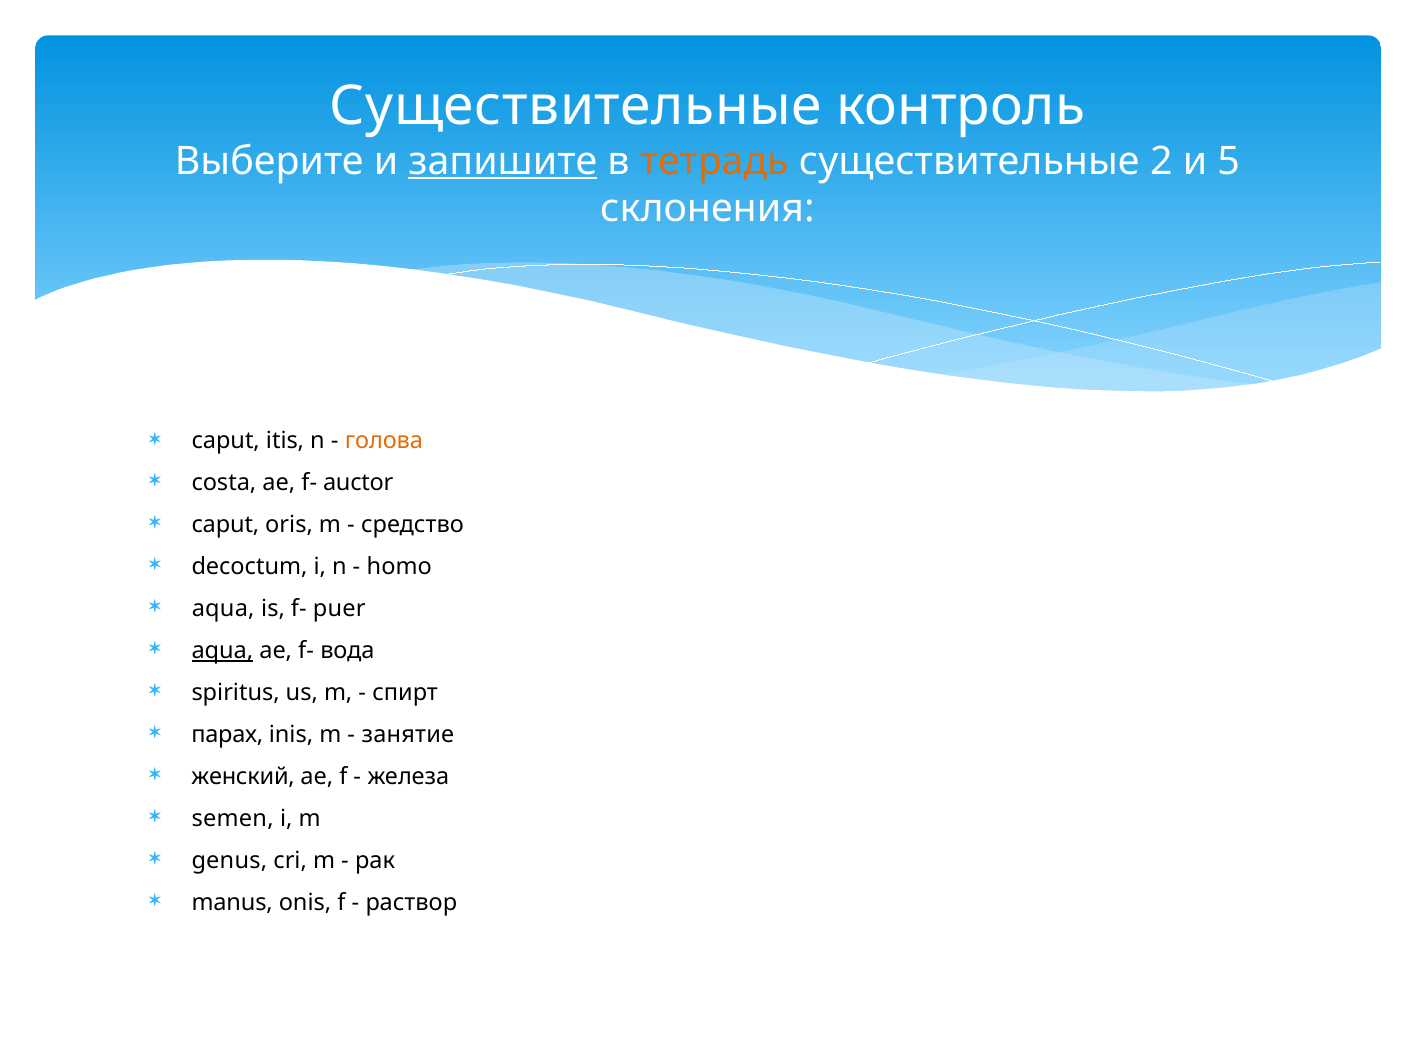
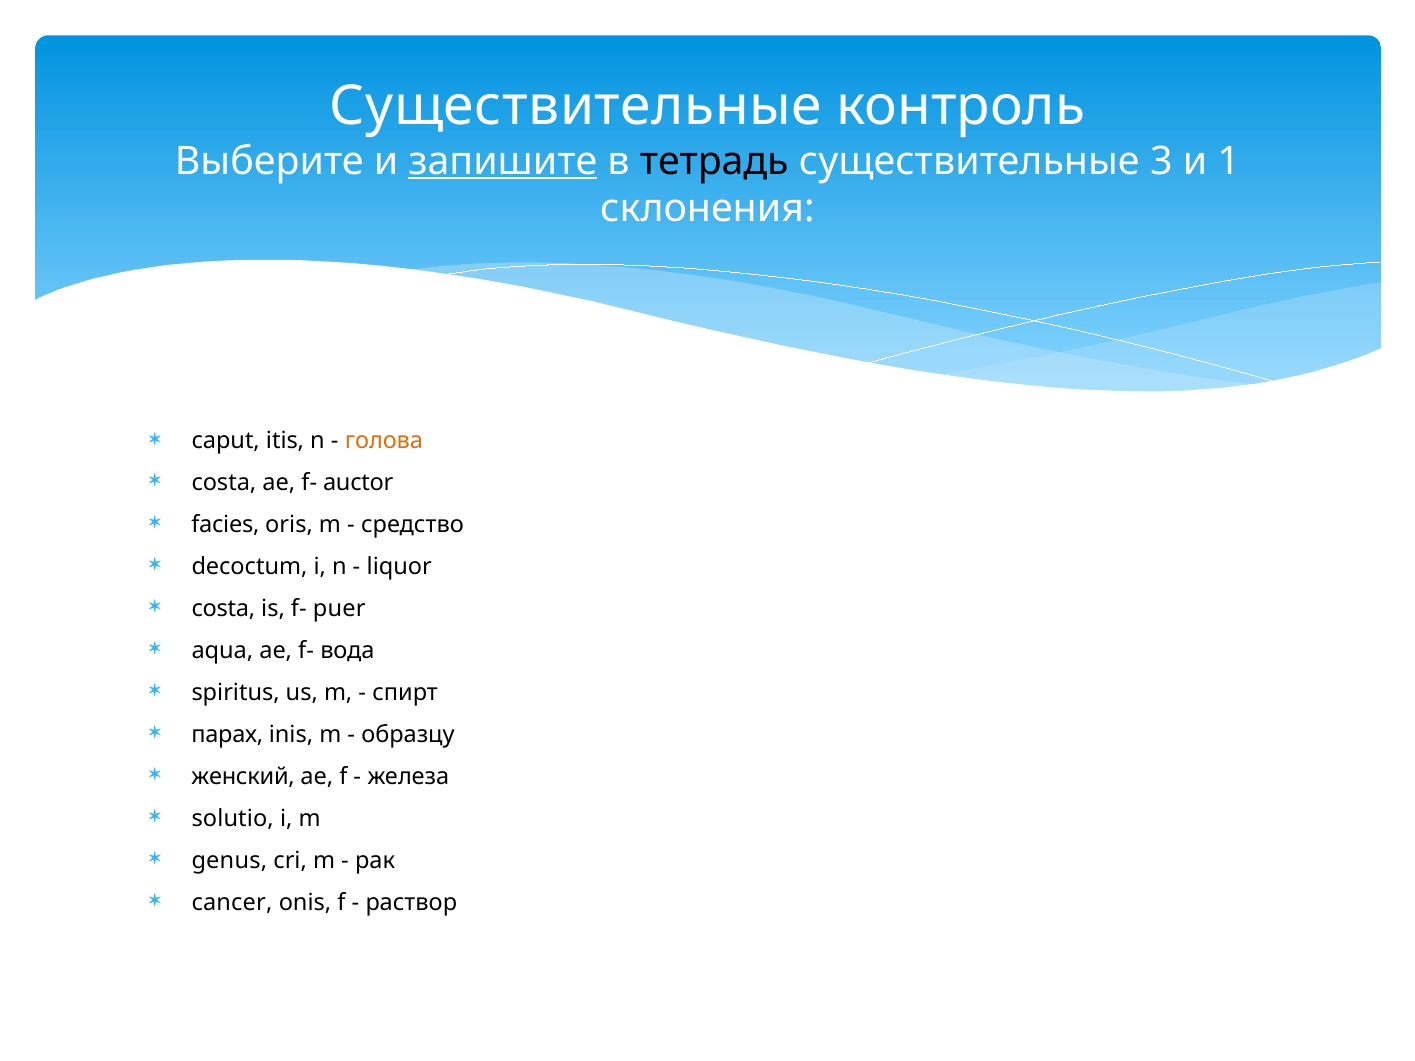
тетрадь colour: orange -> black
2: 2 -> 3
5: 5 -> 1
caput at (225, 525): caput -> facies
homo: homo -> liquor
aqua at (223, 609): aqua -> costa
aqua at (222, 651) underline: present -> none
занятие: занятие -> образцу
semen: semen -> solutio
manus: manus -> cancer
